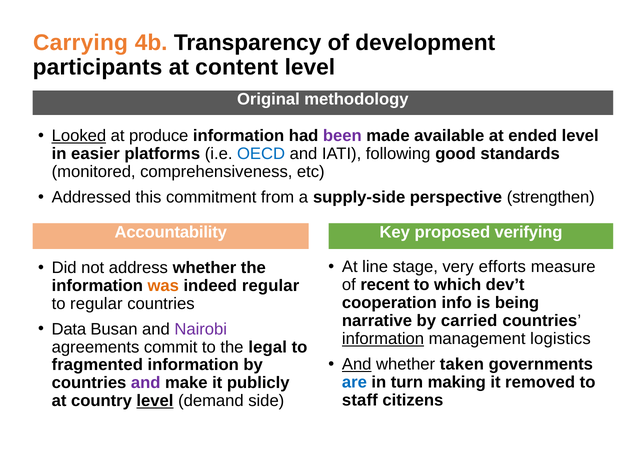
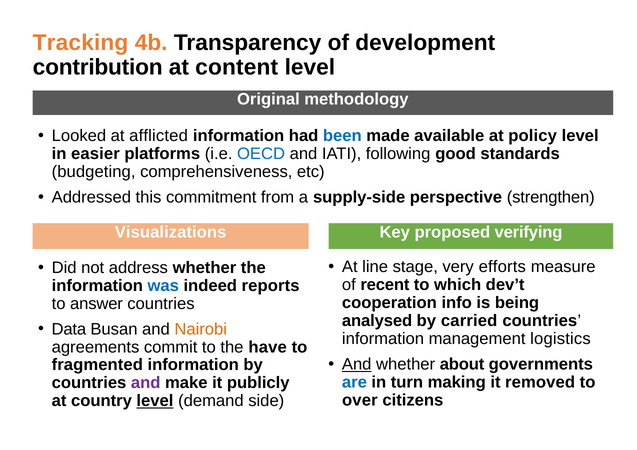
Carrying: Carrying -> Tracking
participants: participants -> contribution
Looked underline: present -> none
produce: produce -> afflicted
been colour: purple -> blue
ended: ended -> policy
monitored: monitored -> budgeting
Accountability: Accountability -> Visualizations
was colour: orange -> blue
indeed regular: regular -> reports
to regular: regular -> answer
narrative: narrative -> analysed
Nairobi colour: purple -> orange
information at (383, 339) underline: present -> none
legal: legal -> have
taken: taken -> about
staff: staff -> over
